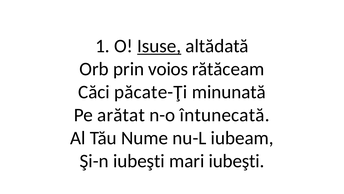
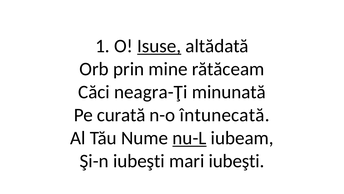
voios: voios -> mine
păcate-Ţi: păcate-Ţi -> neagra-Ţi
arătat: arătat -> curată
nu-L underline: none -> present
